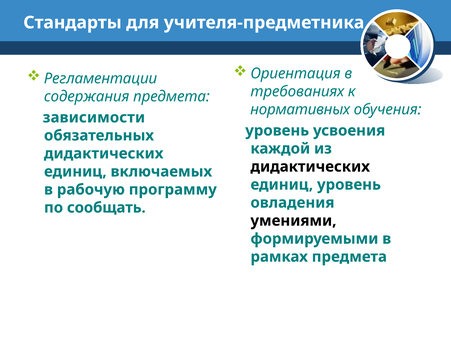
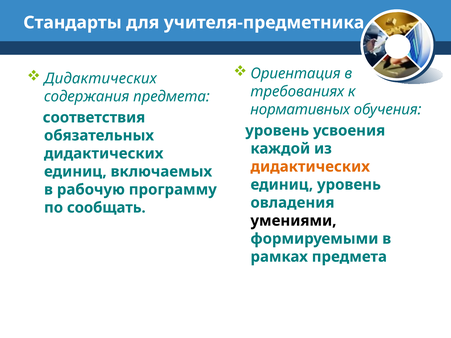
Регламентации at (101, 78): Регламентации -> Дидактических
зависимости: зависимости -> соответствия
дидактических at (310, 167) colour: black -> orange
